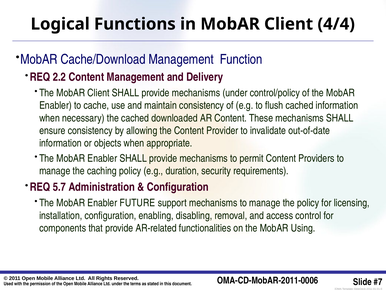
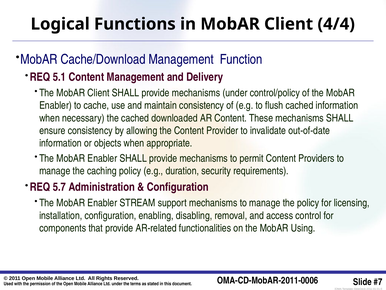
2.2: 2.2 -> 5.1
FUTURE: FUTURE -> STREAM
